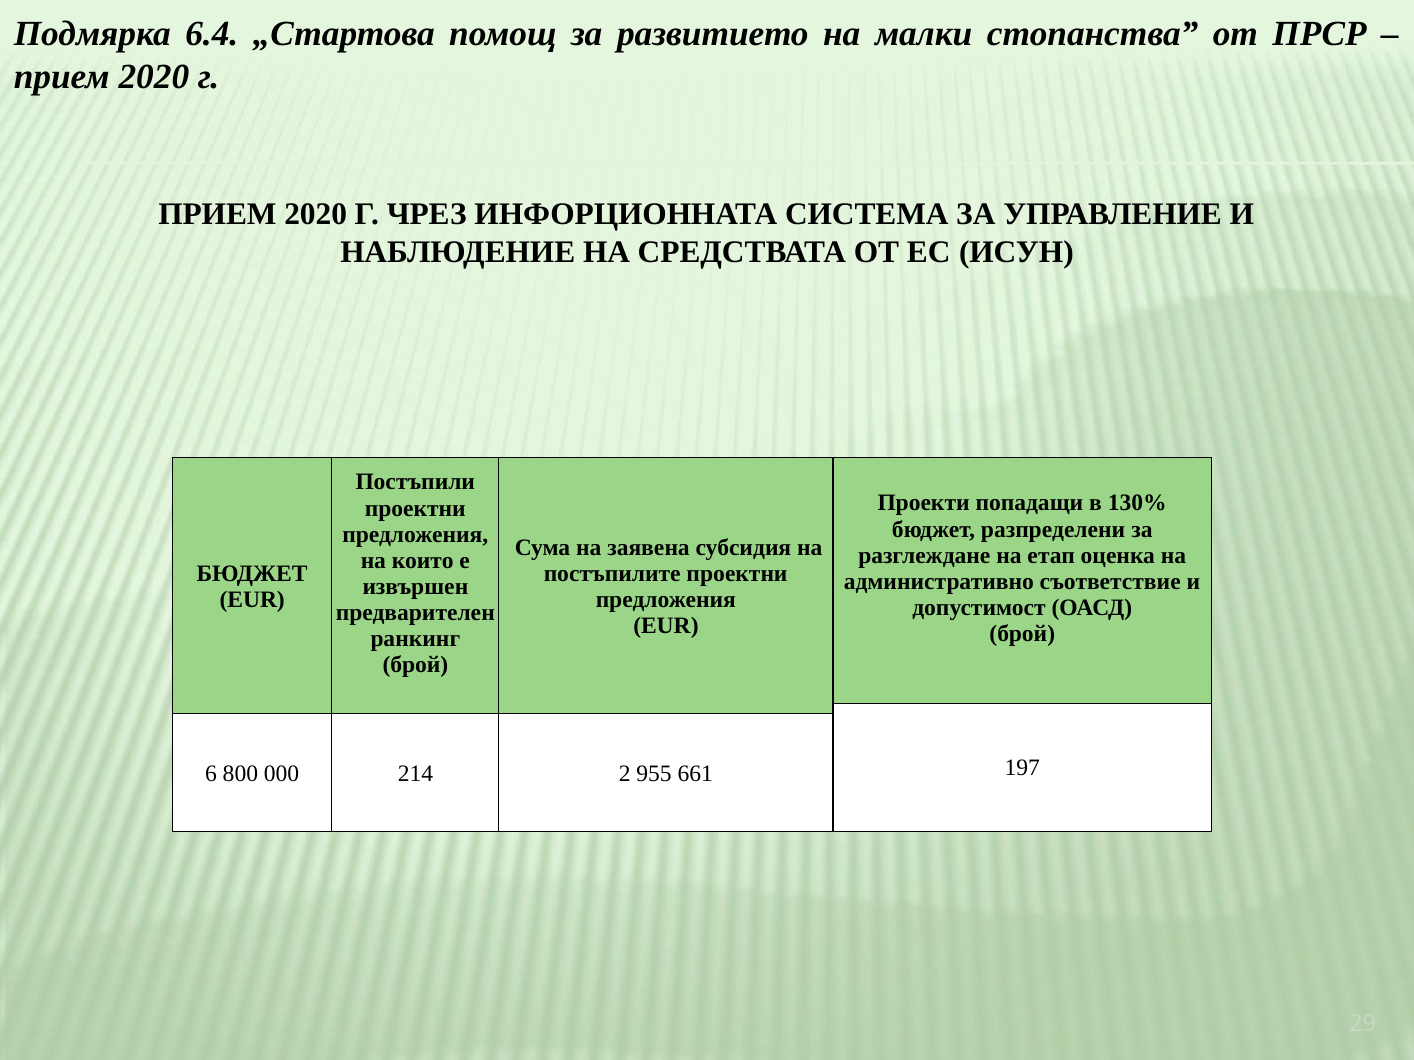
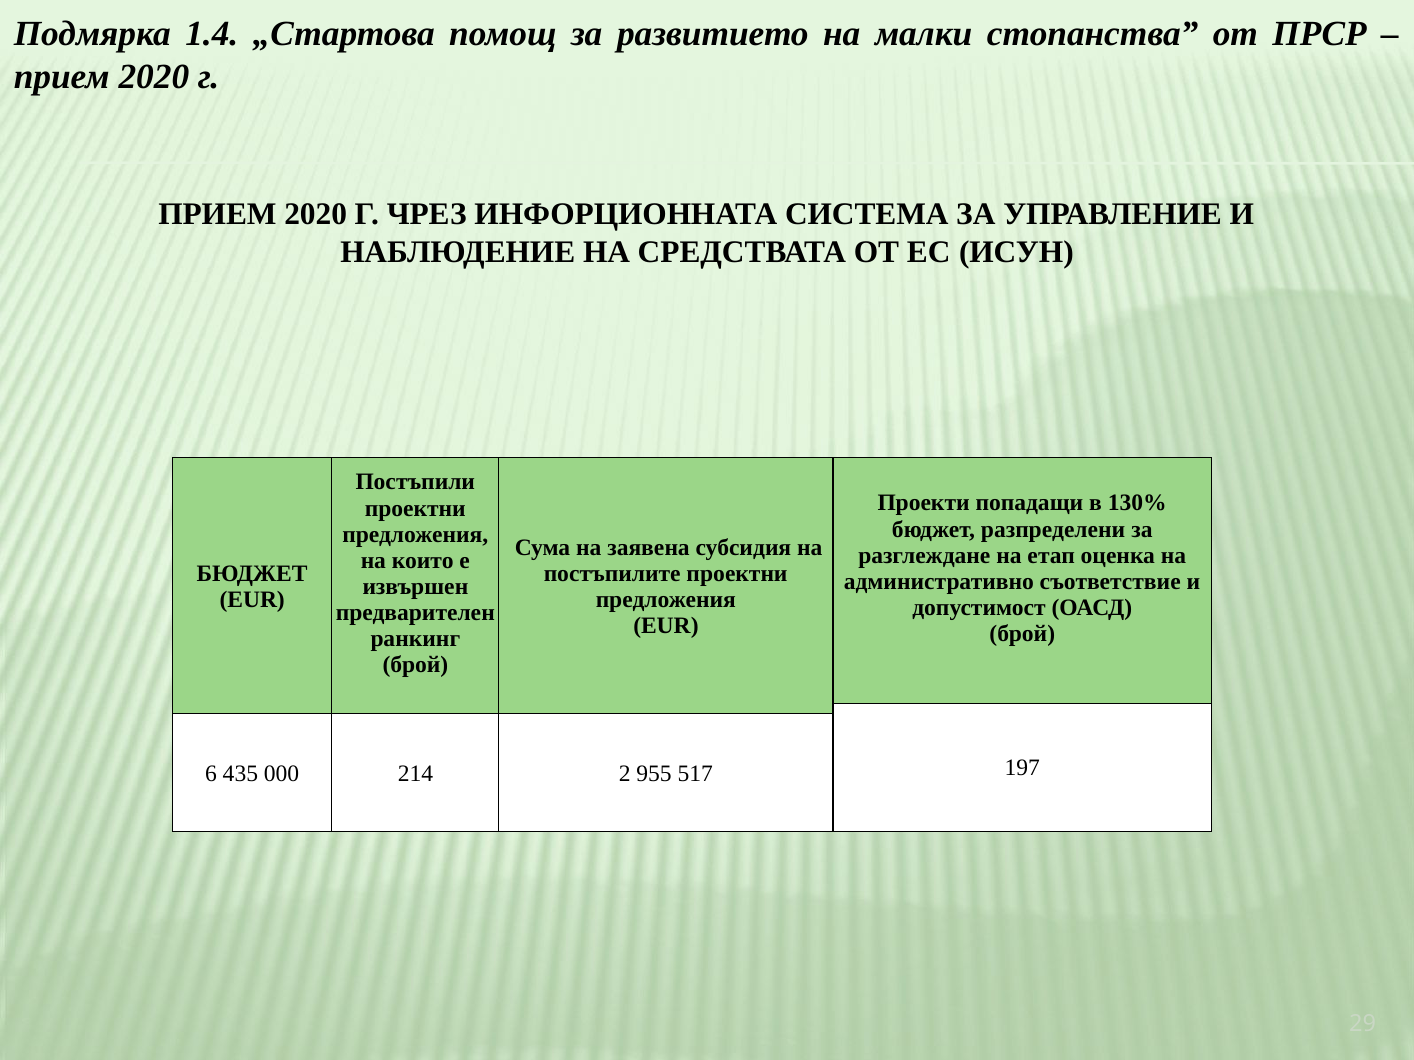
6.4: 6.4 -> 1.4
800: 800 -> 435
661: 661 -> 517
